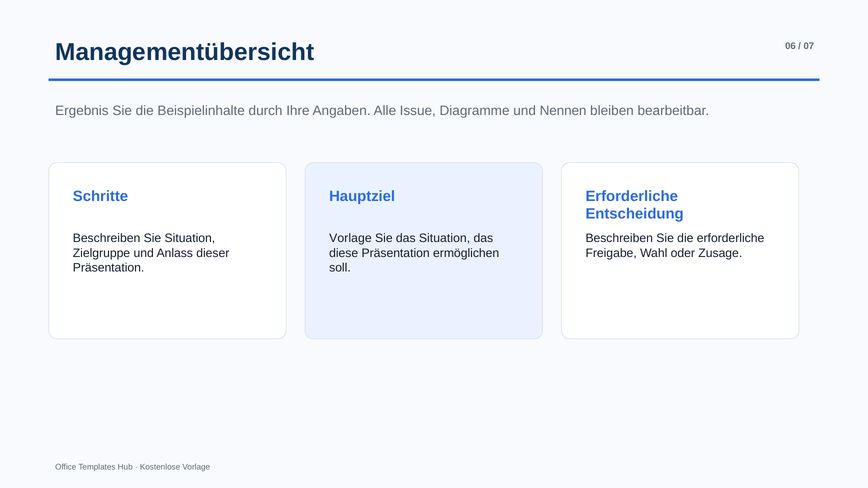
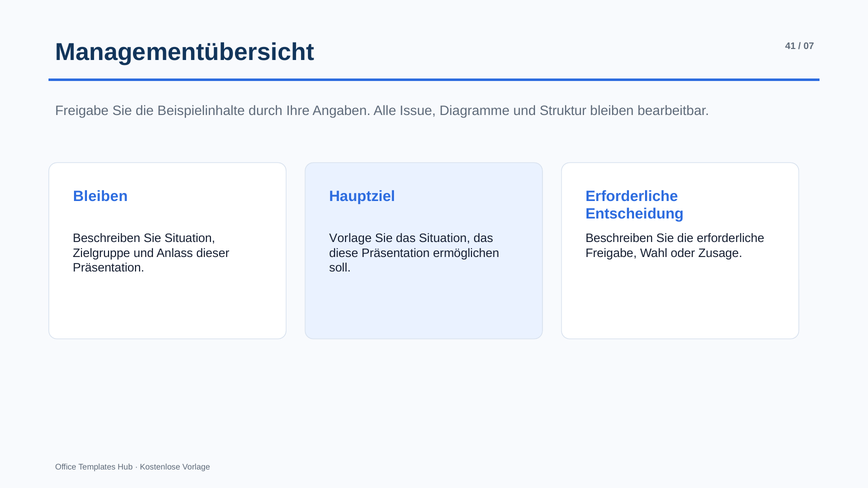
06: 06 -> 41
Ergebnis at (82, 111): Ergebnis -> Freigabe
Nennen: Nennen -> Struktur
Schritte at (101, 196): Schritte -> Bleiben
